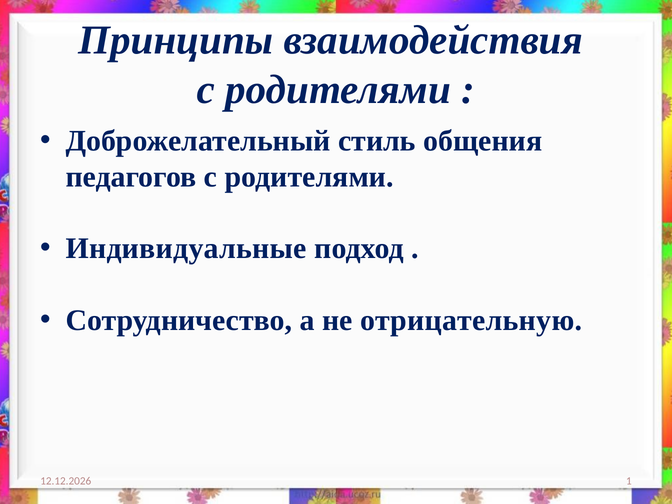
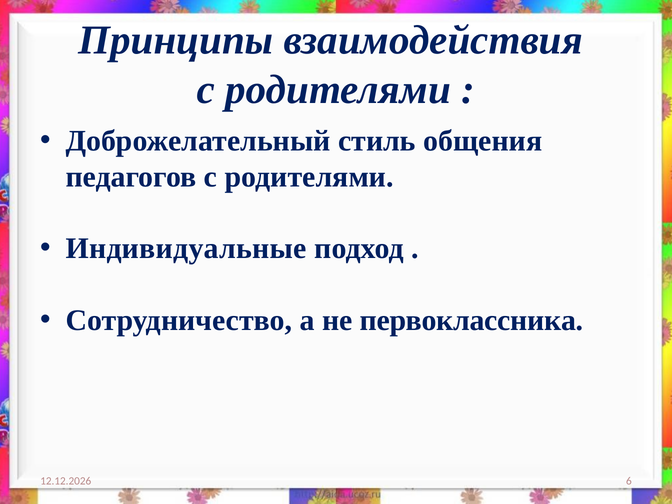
отрицательную: отрицательную -> первоклассника
1: 1 -> 6
